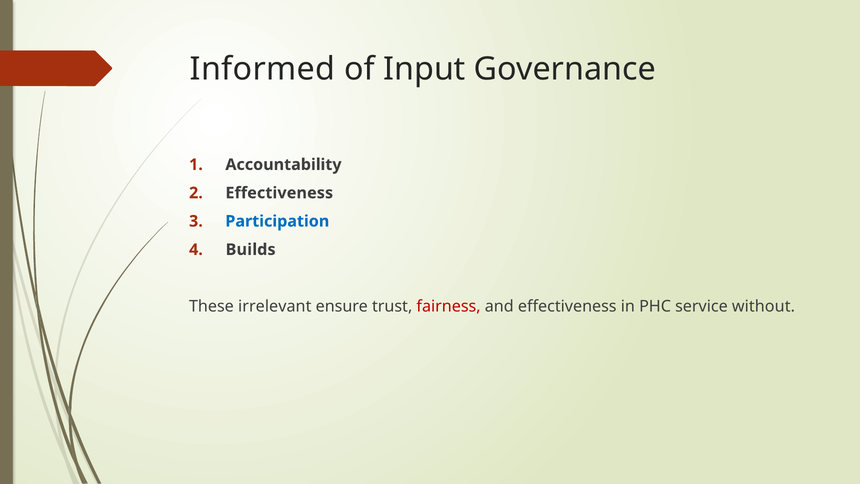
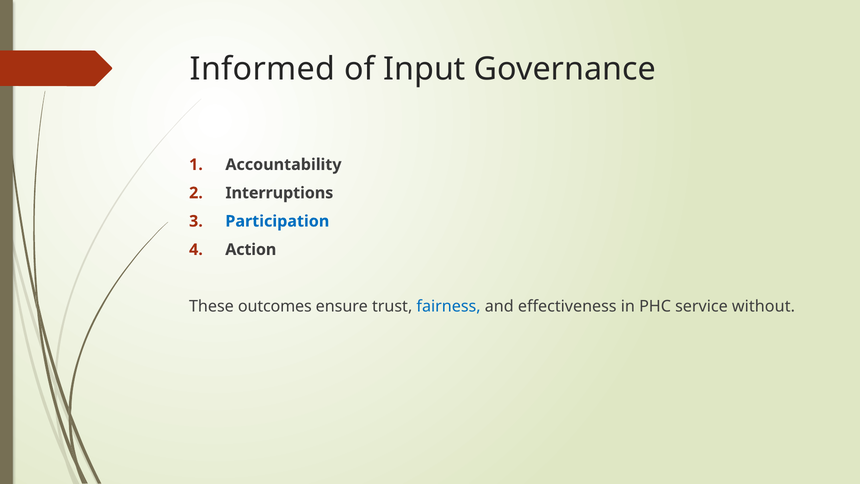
Effectiveness at (279, 193): Effectiveness -> Interruptions
Builds: Builds -> Action
irrelevant: irrelevant -> outcomes
fairness colour: red -> blue
